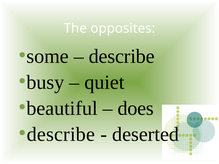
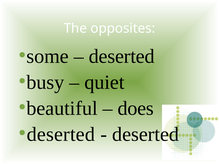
describe at (122, 56): describe -> deserted
describe at (61, 134): describe -> deserted
